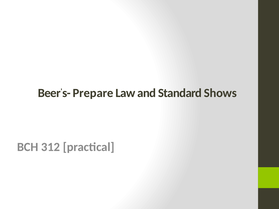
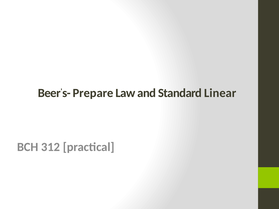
Shows: Shows -> Linear
